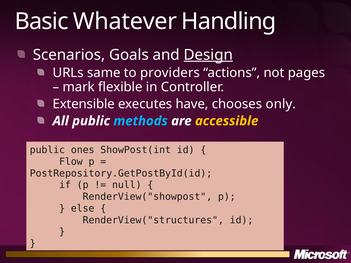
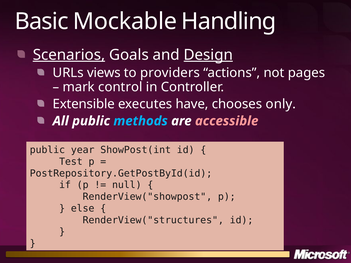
Whatever: Whatever -> Mockable
Scenarios underline: none -> present
same: same -> views
flexible: flexible -> control
accessible colour: yellow -> pink
ones: ones -> year
Flow: Flow -> Test
